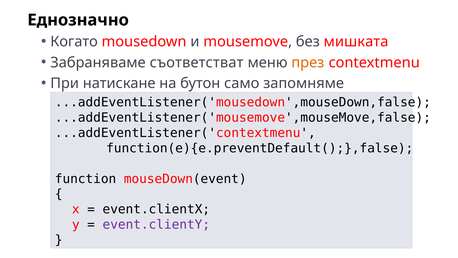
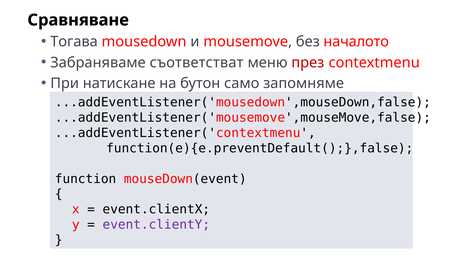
Еднозначно: Еднозначно -> Сравняване
Когато: Когато -> Тогава
мишката: мишката -> началото
през colour: orange -> red
